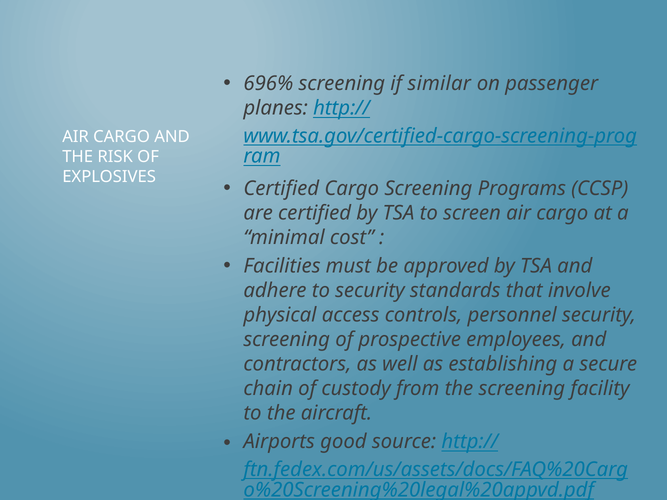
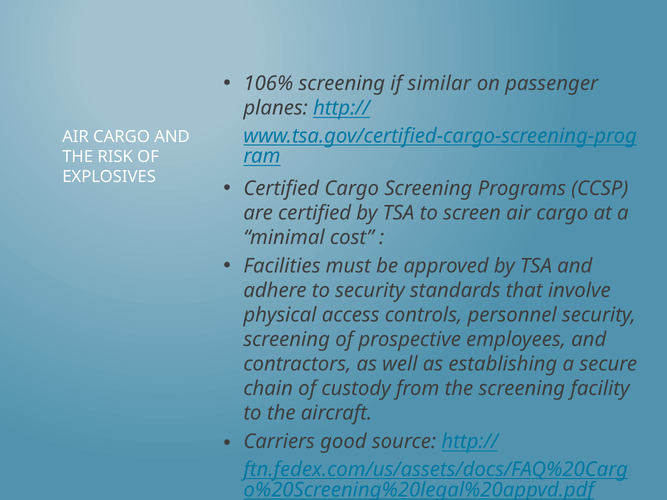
696%: 696% -> 106%
Airports: Airports -> Carriers
